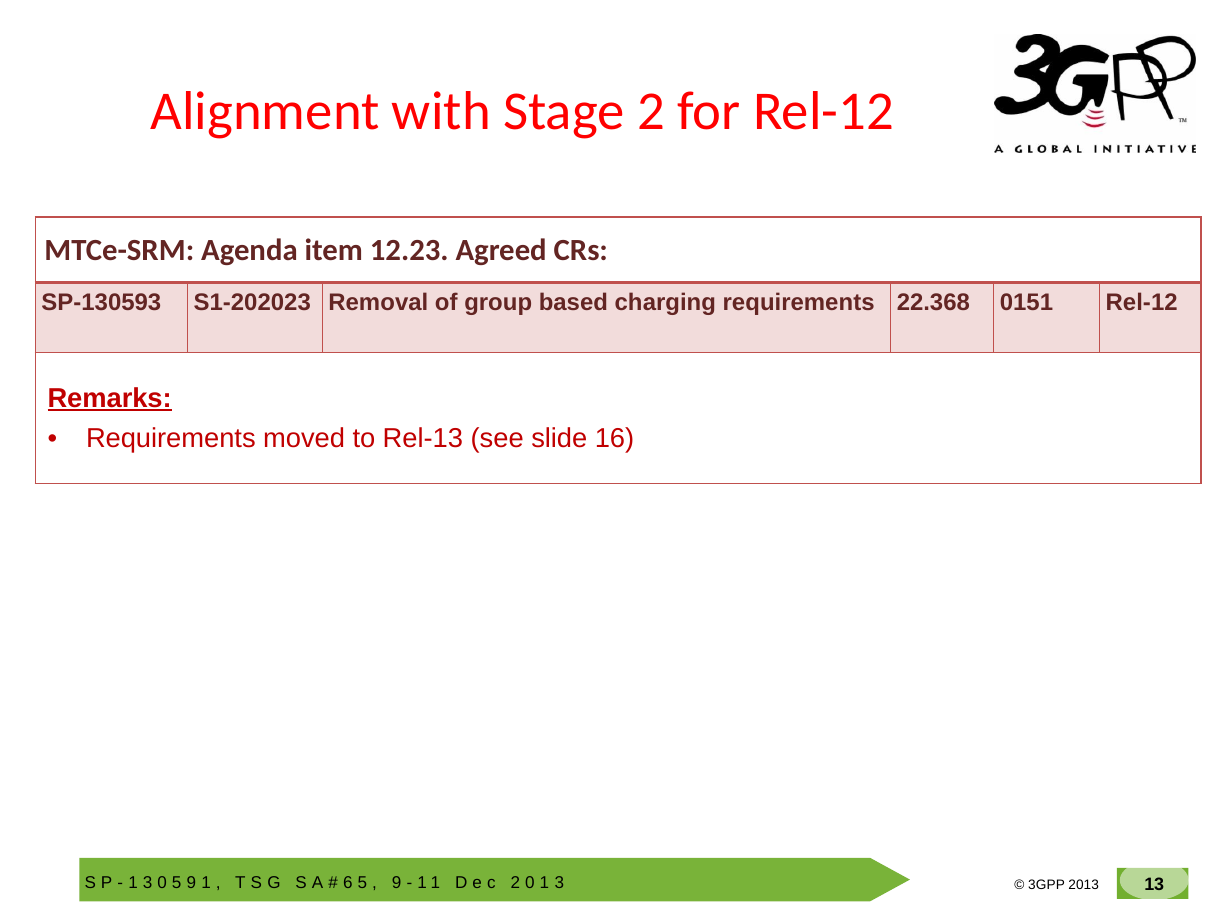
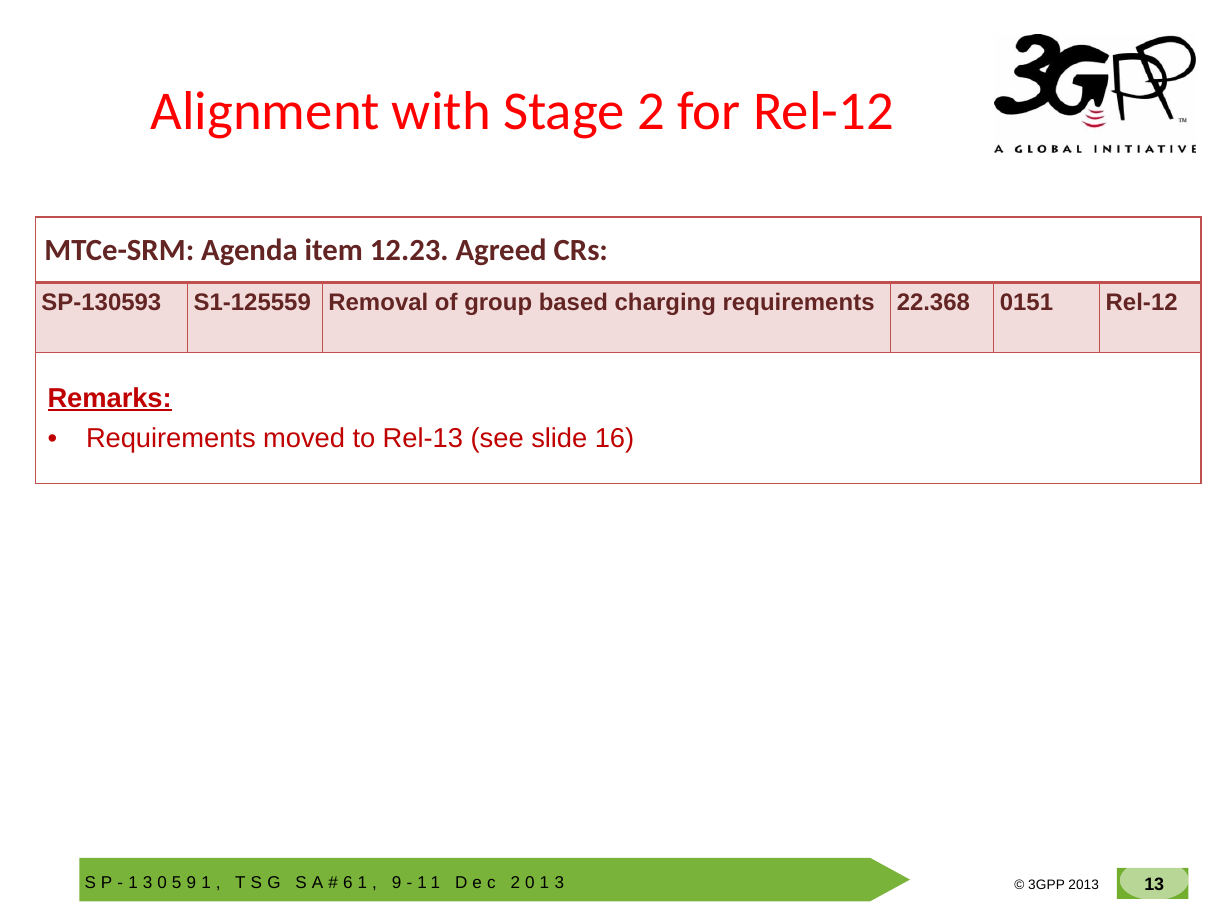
S1-202023: S1-202023 -> S1-125559
5 at (362, 883): 5 -> 1
